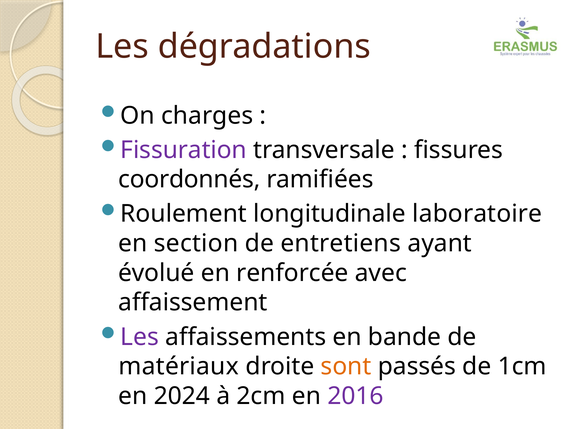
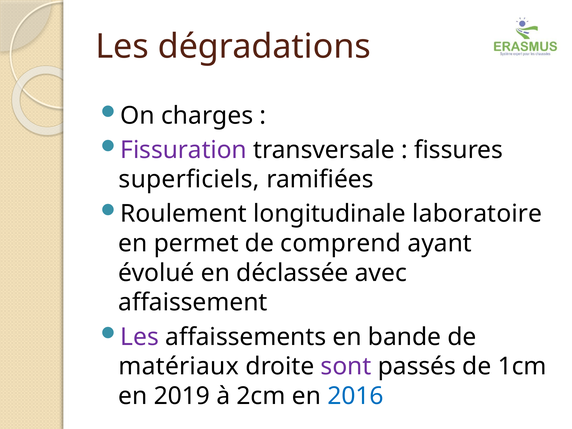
coordonnés: coordonnés -> superficiels
section: section -> permet
entretiens: entretiens -> comprend
renforcée: renforcée -> déclassée
sont colour: orange -> purple
2024: 2024 -> 2019
2016 colour: purple -> blue
